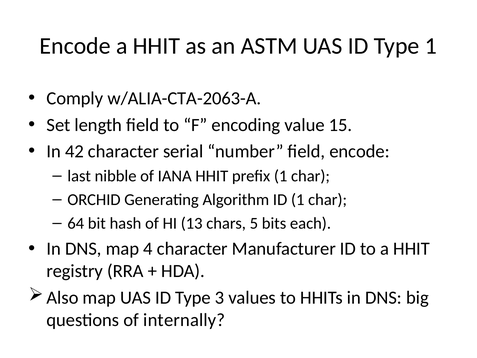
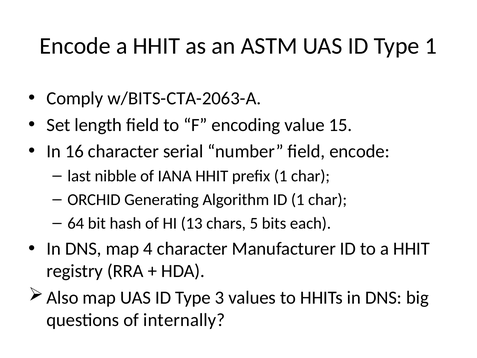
w/ALIA-CTA-2063-A: w/ALIA-CTA-2063-A -> w/BITS-CTA-2063-A
42: 42 -> 16
